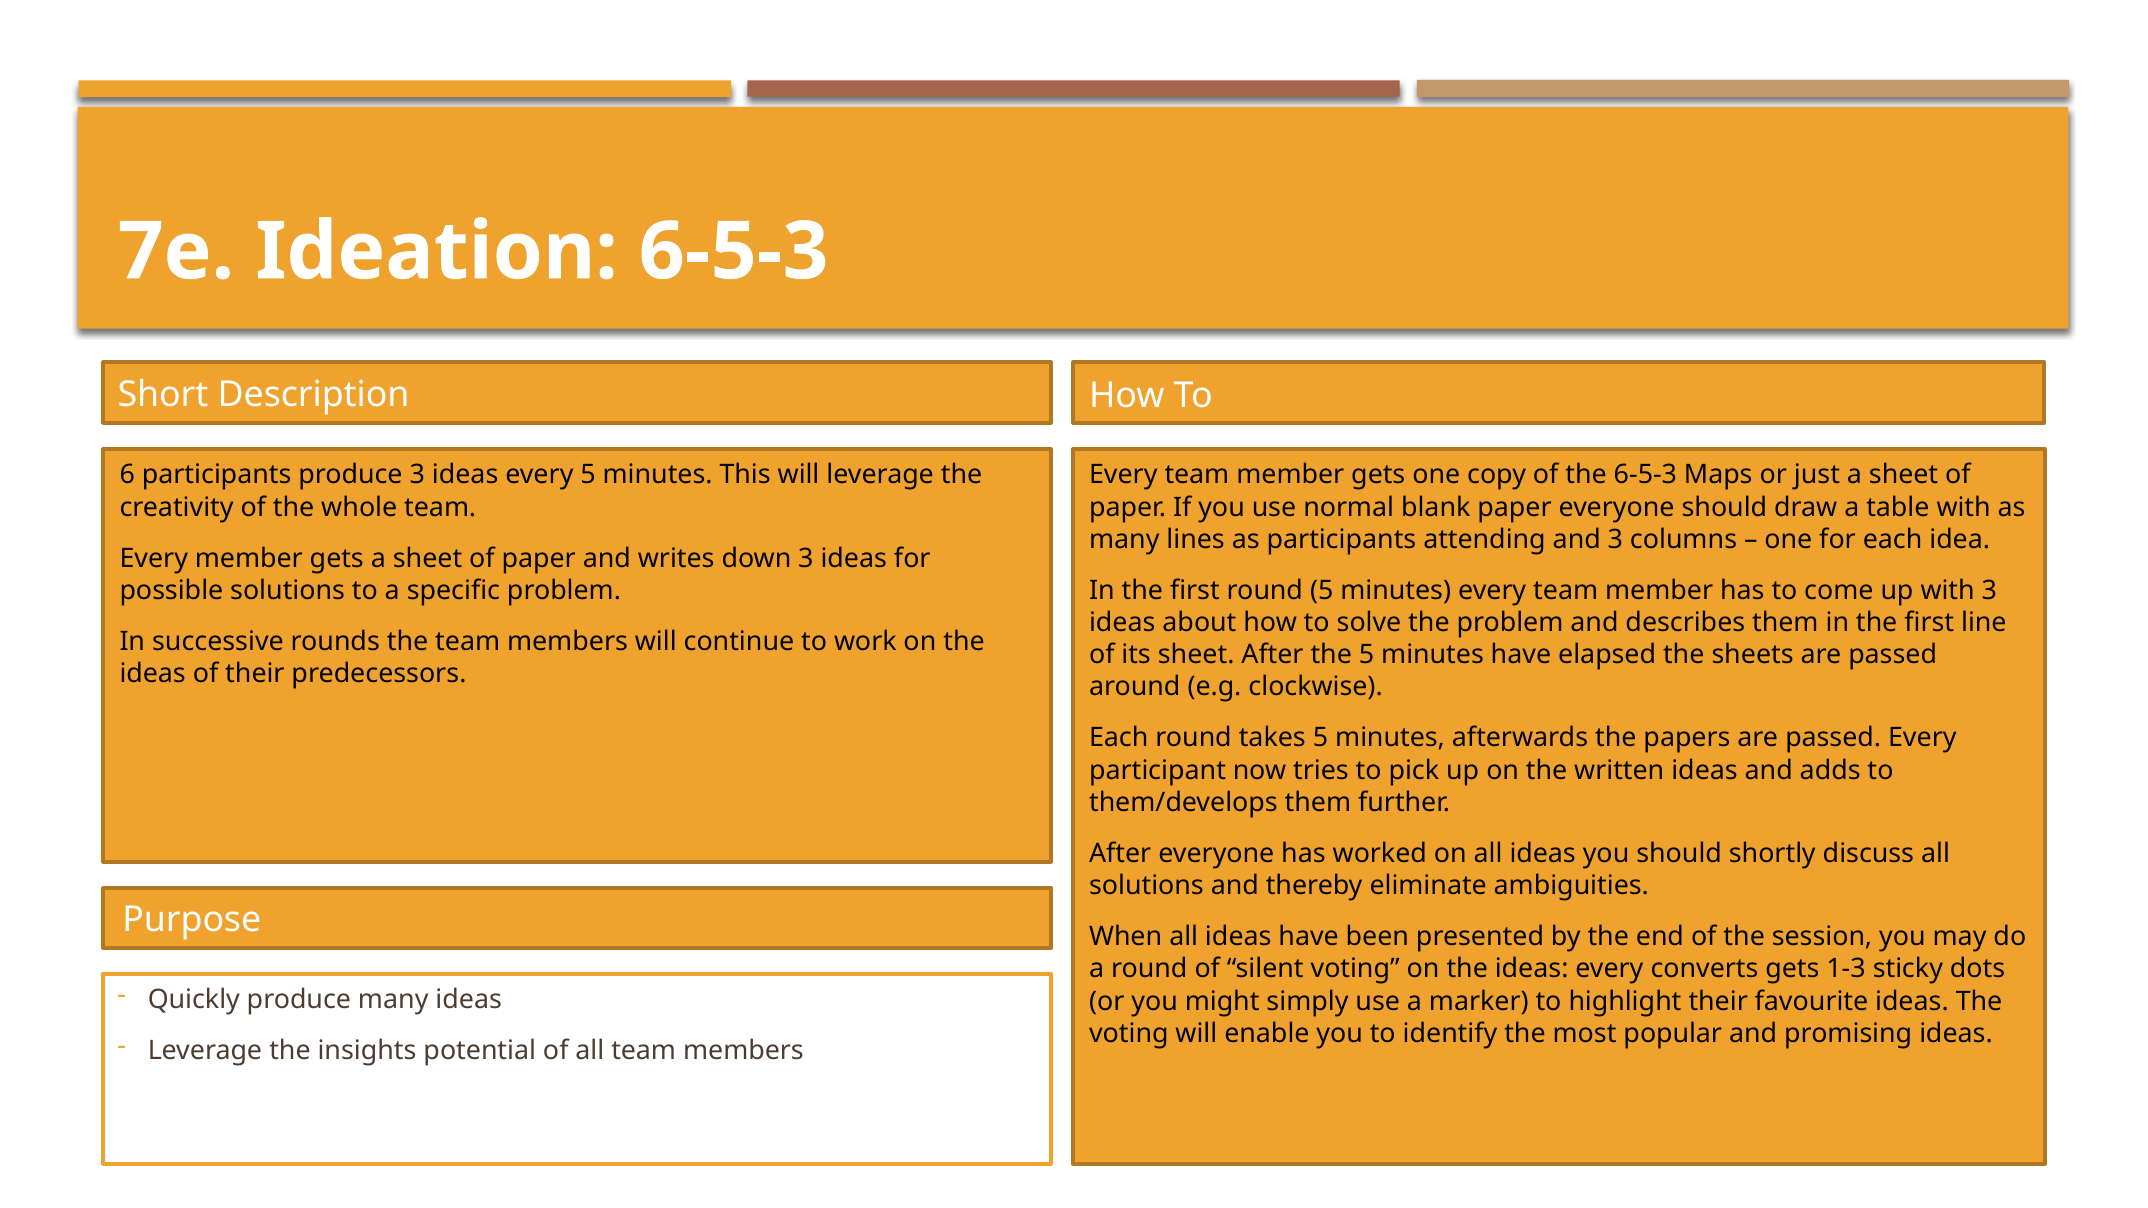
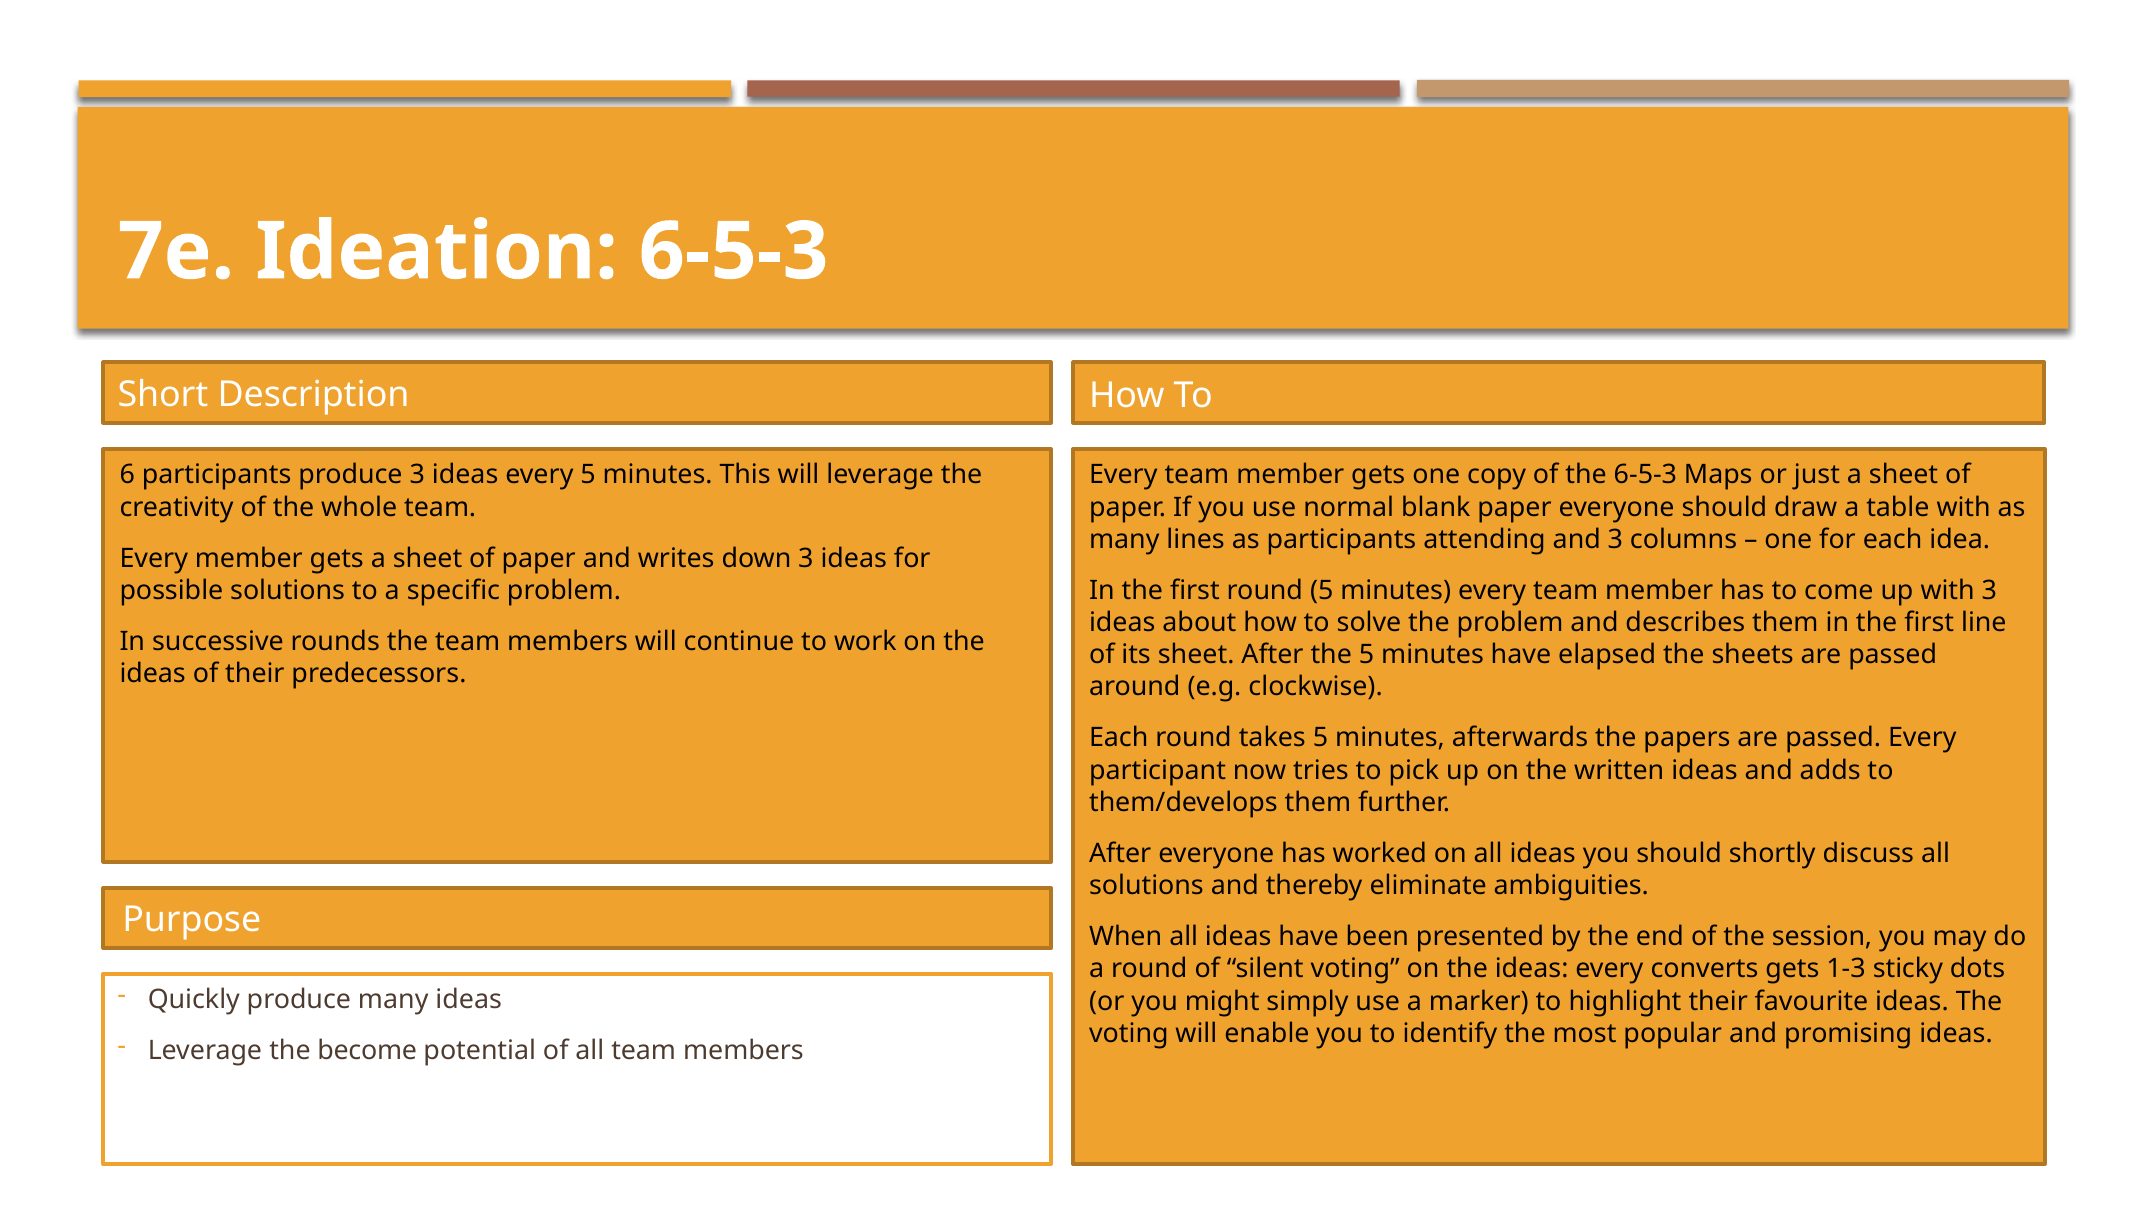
insights: insights -> become
